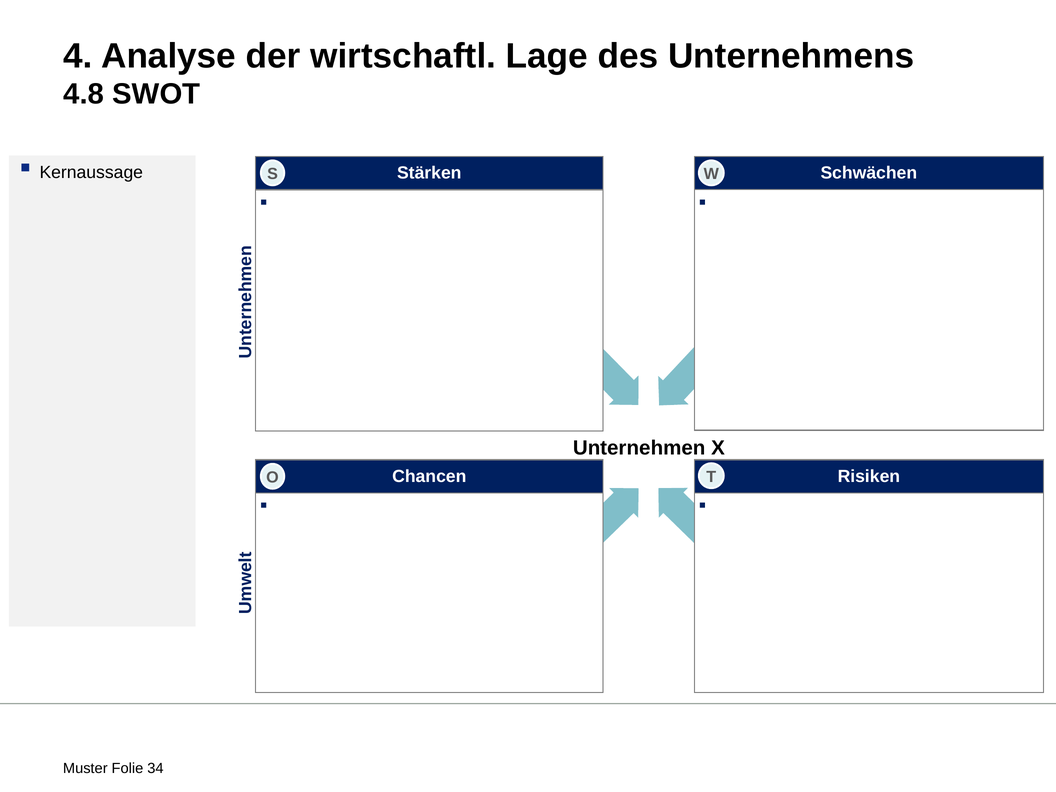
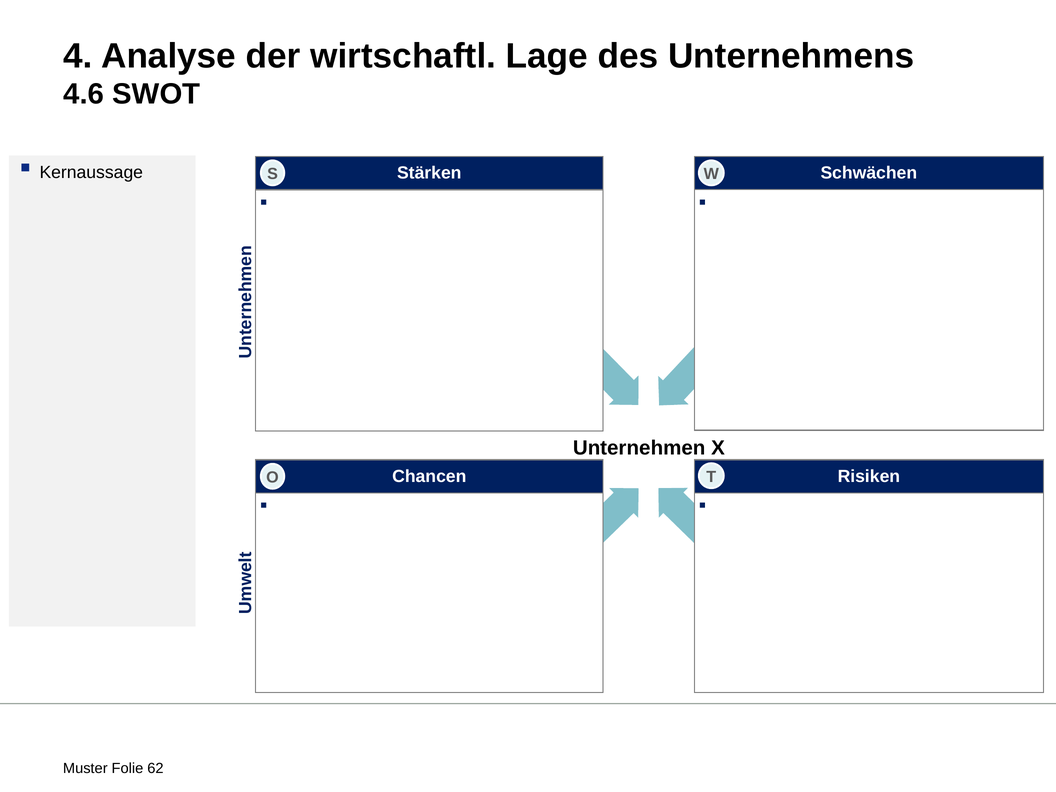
4.8: 4.8 -> 4.6
34: 34 -> 62
